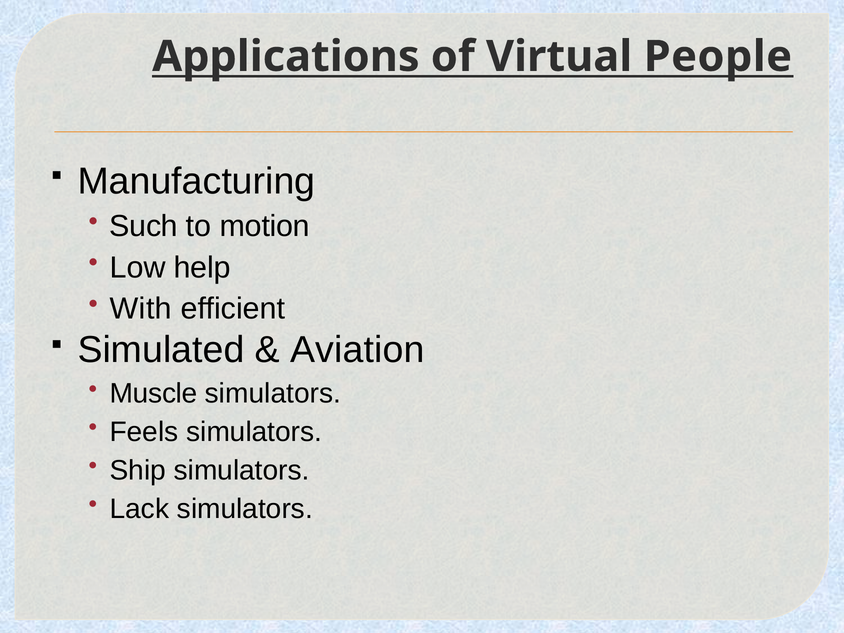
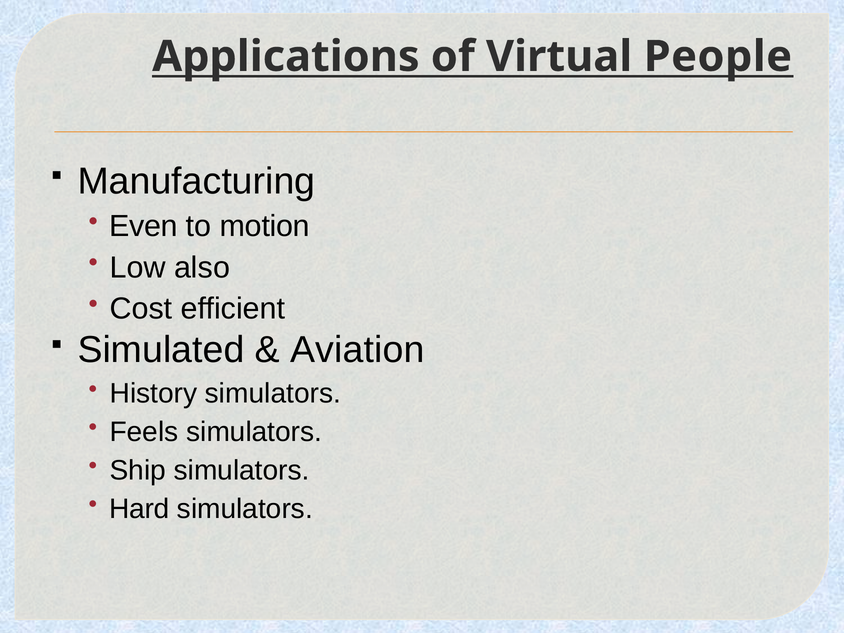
Such: Such -> Even
help: help -> also
With: With -> Cost
Muscle: Muscle -> History
Lack: Lack -> Hard
